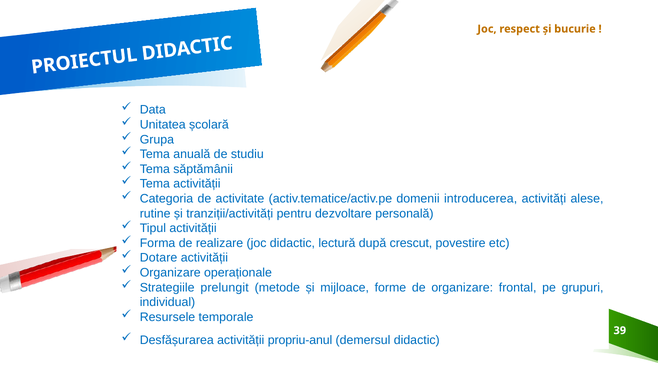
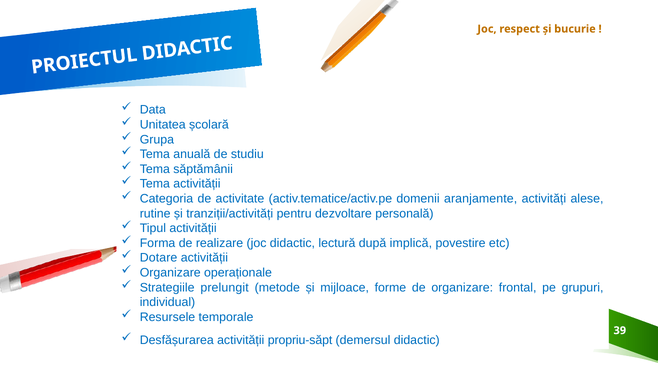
introducerea: introducerea -> aranjamente
crescut: crescut -> implică
propriu-anul: propriu-anul -> propriu-săpt
